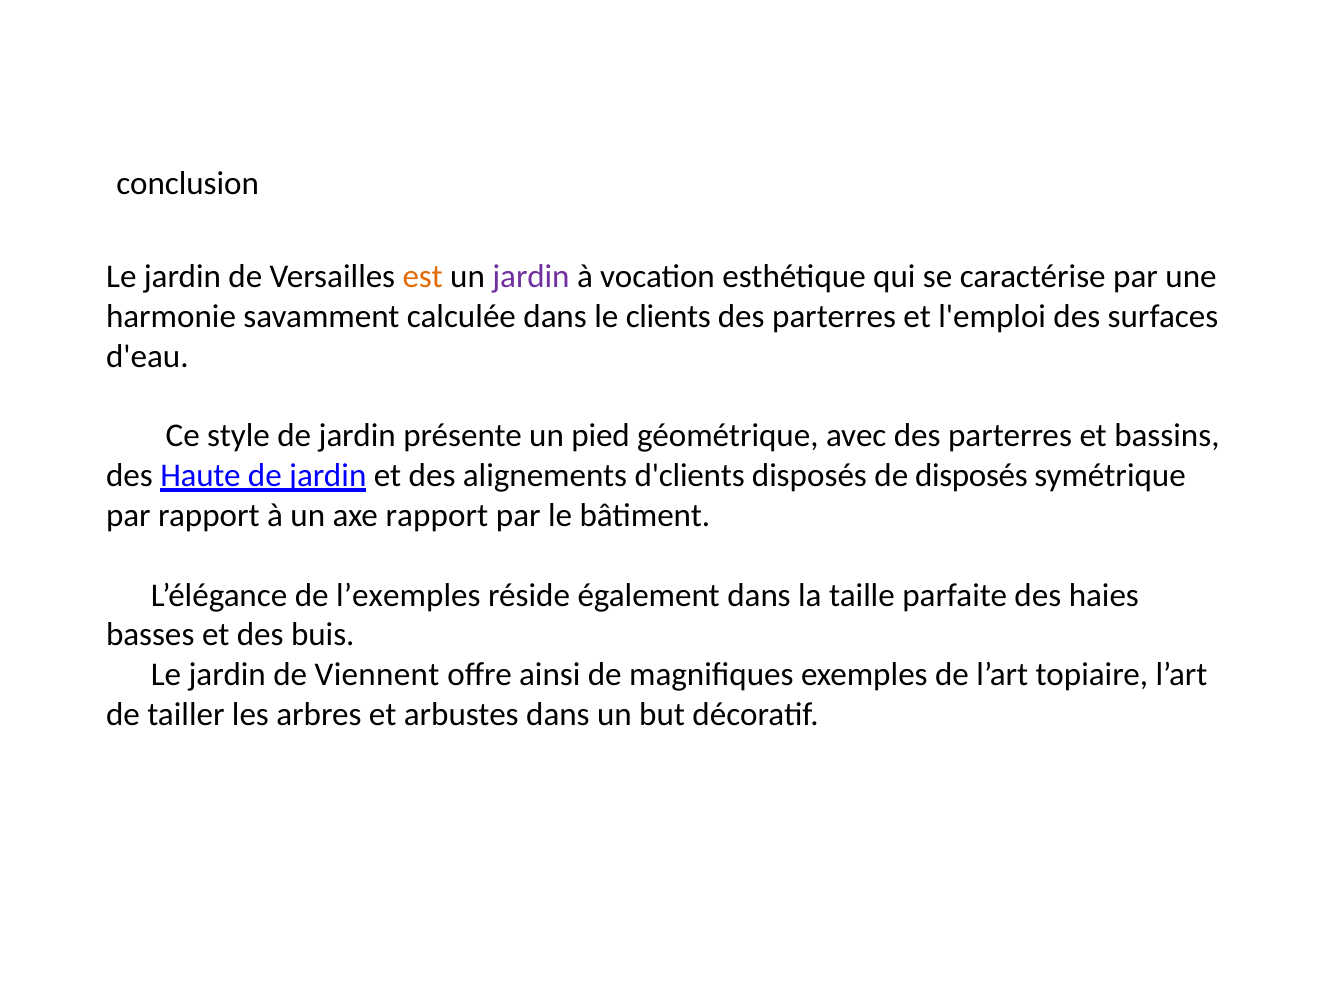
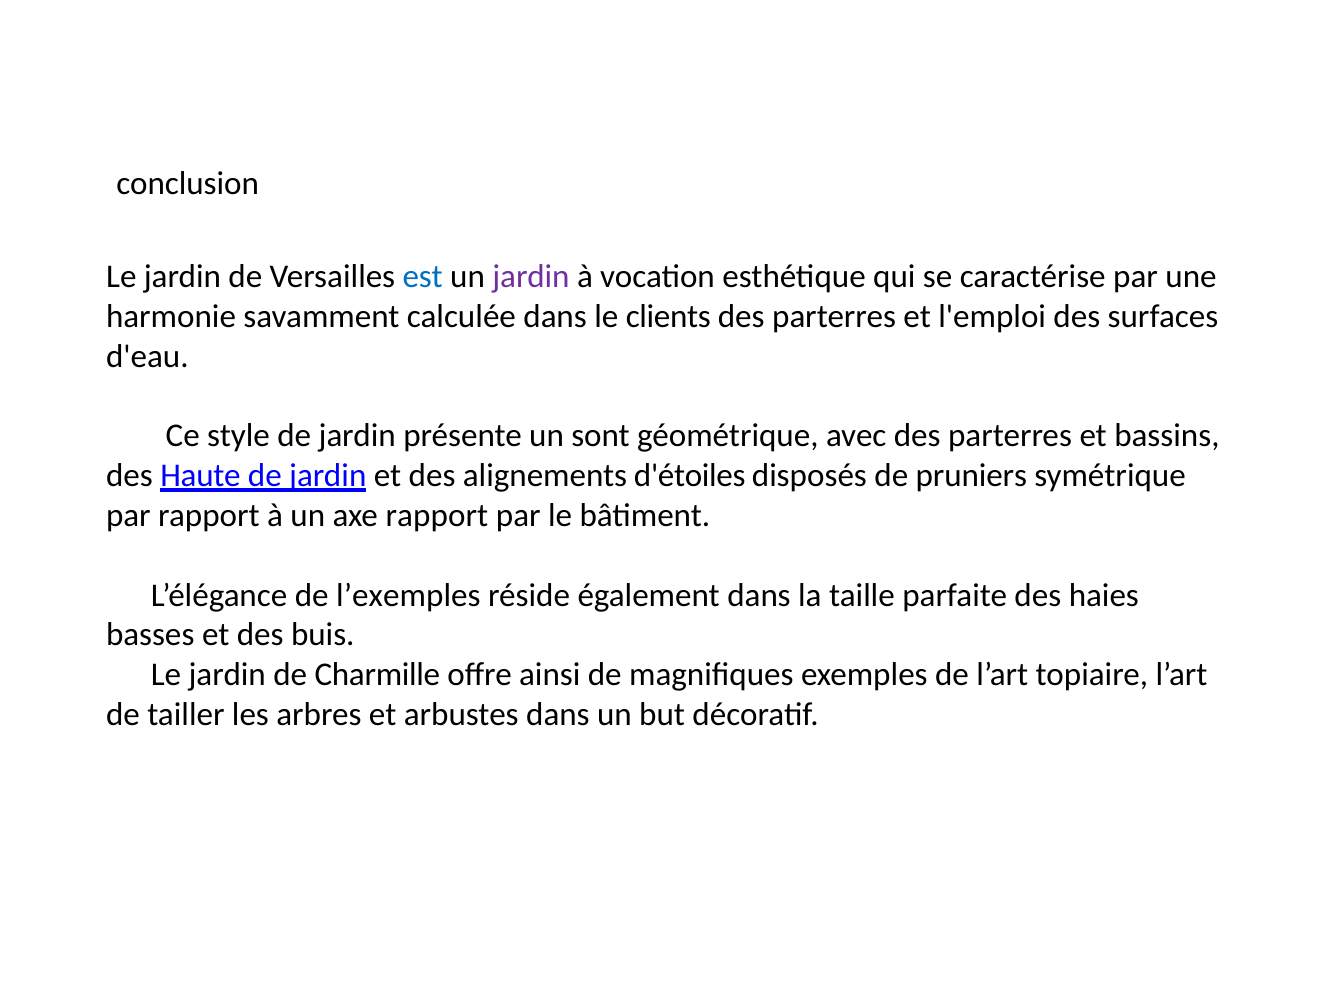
est colour: orange -> blue
pied: pied -> sont
d'clients: d'clients -> d'étoiles
de disposés: disposés -> pruniers
Viennent: Viennent -> Charmille
